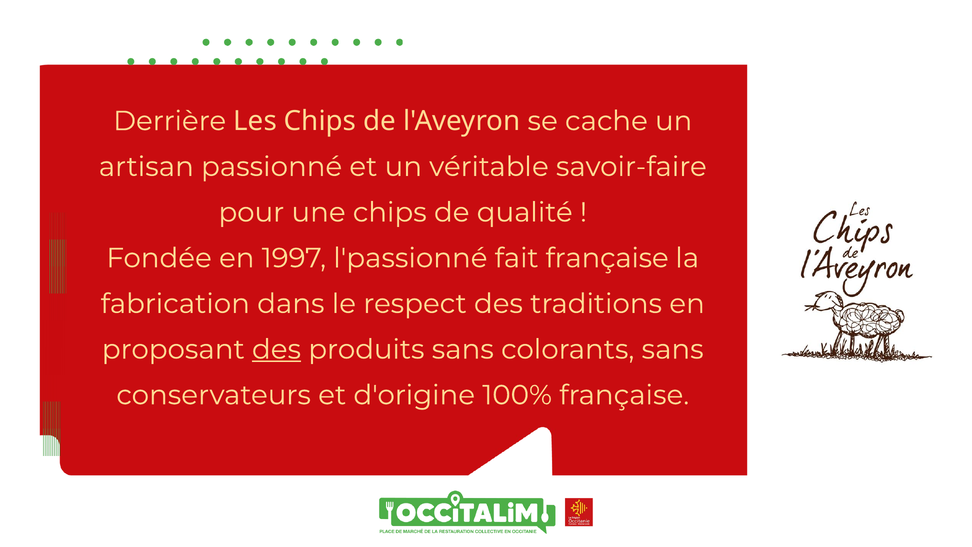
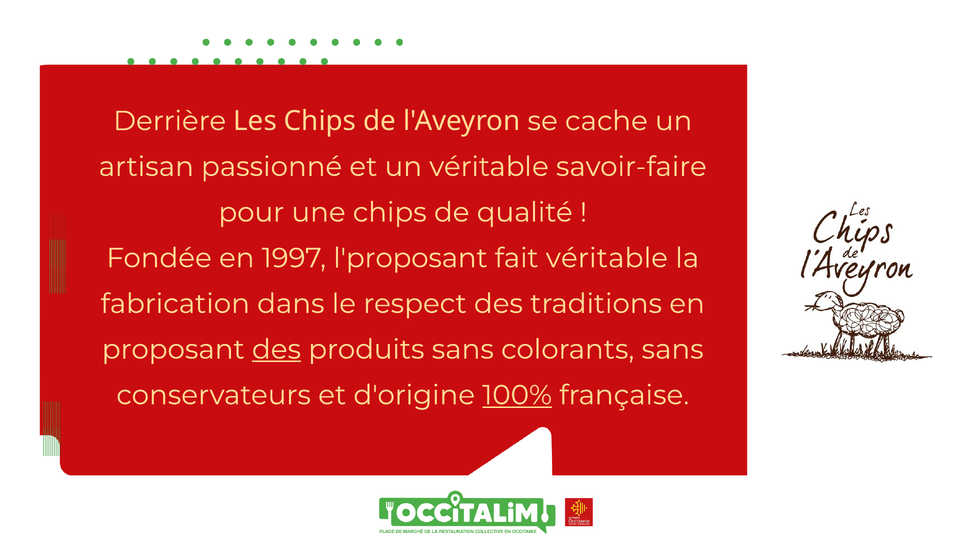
l'passionné: l'passionné -> l'proposant
fait française: française -> véritable
100% underline: none -> present
